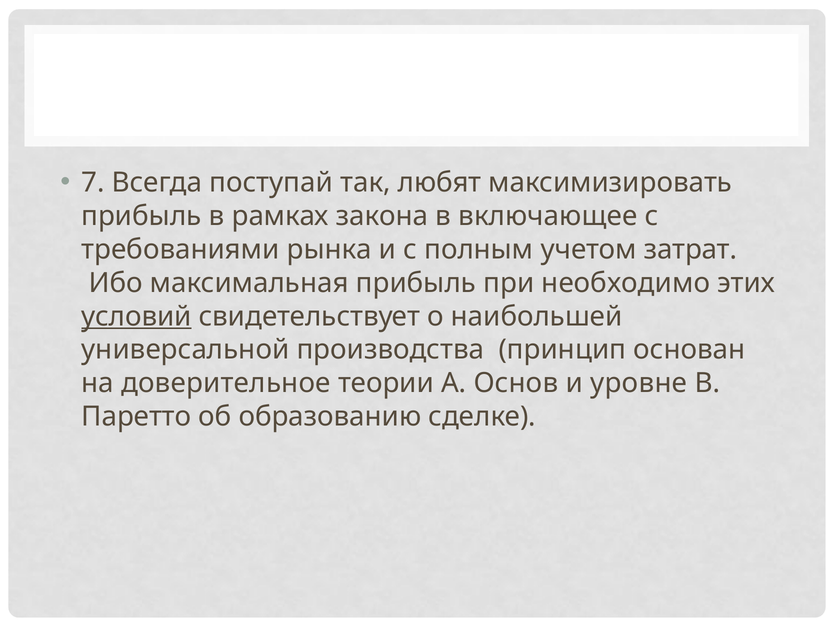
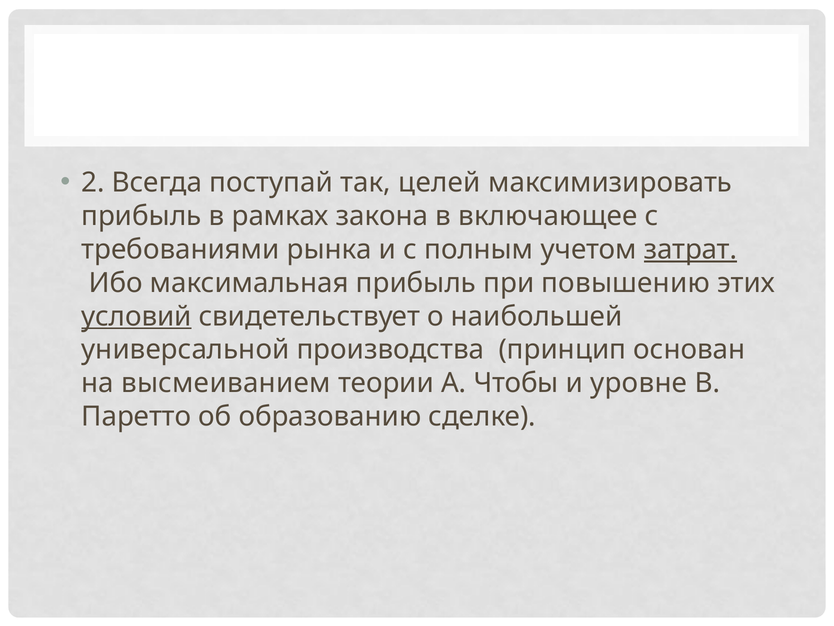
7: 7 -> 2
любят: любят -> целей
затрат underline: none -> present
необходимо: необходимо -> повышению
доверительное: доверительное -> высмеиванием
Основ: Основ -> Чтобы
